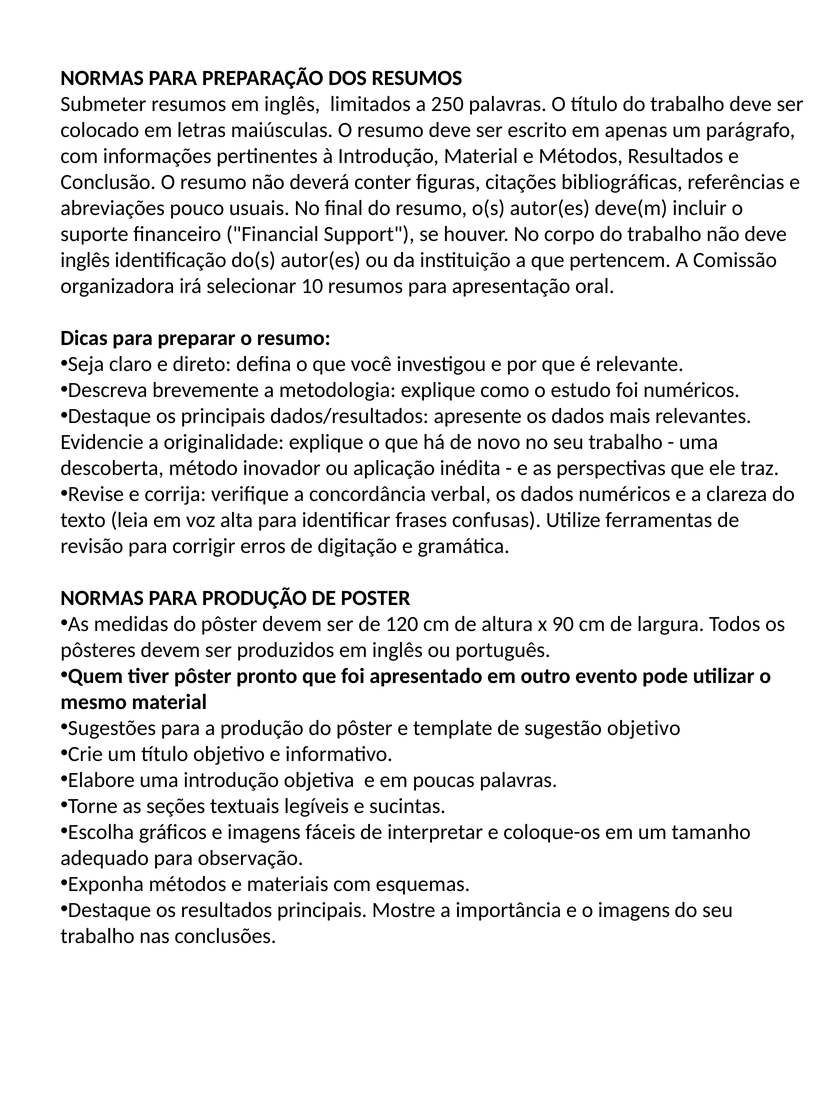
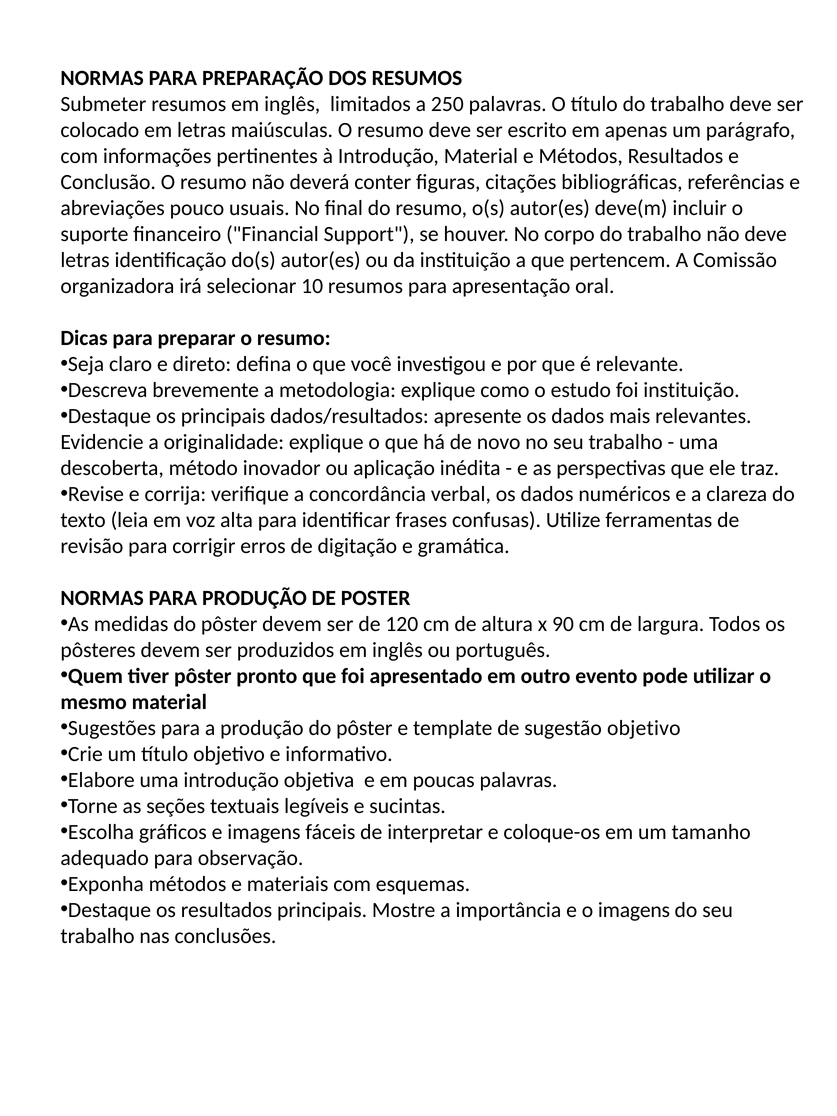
inglês at (85, 260): inglês -> letras
foi numéricos: numéricos -> instituição
